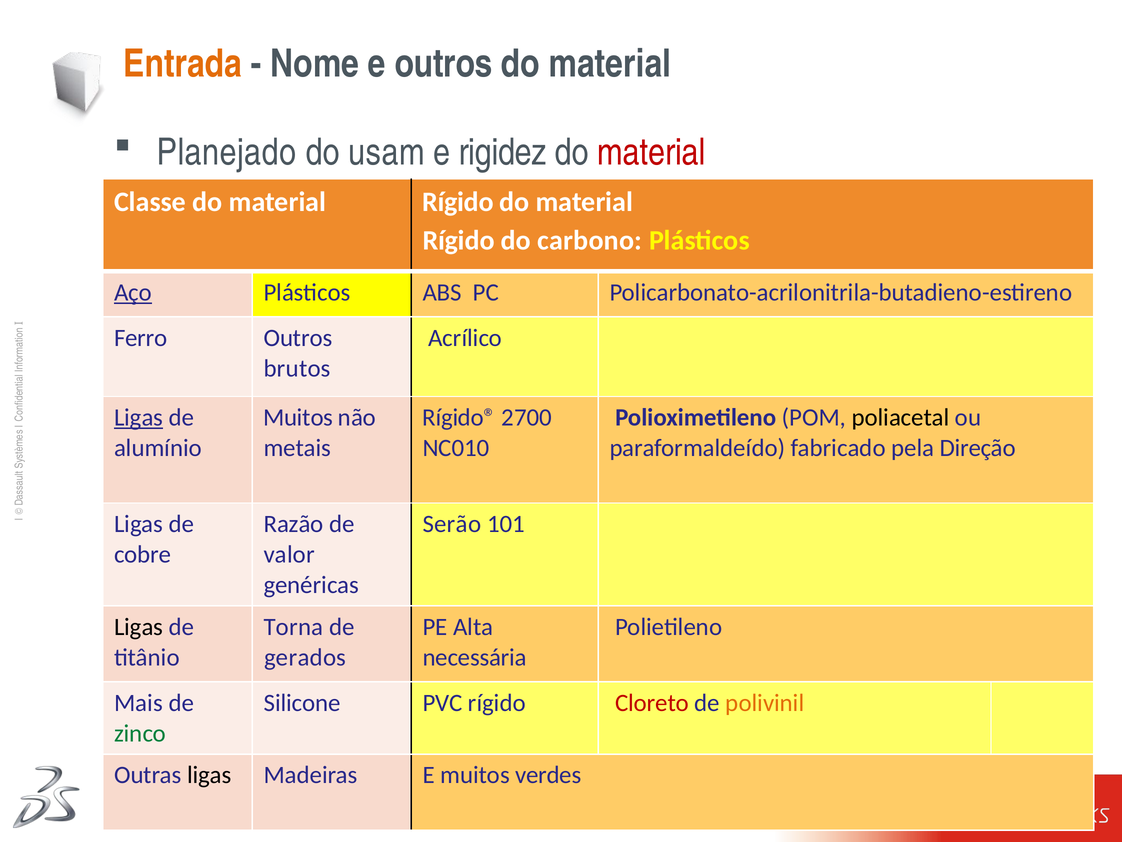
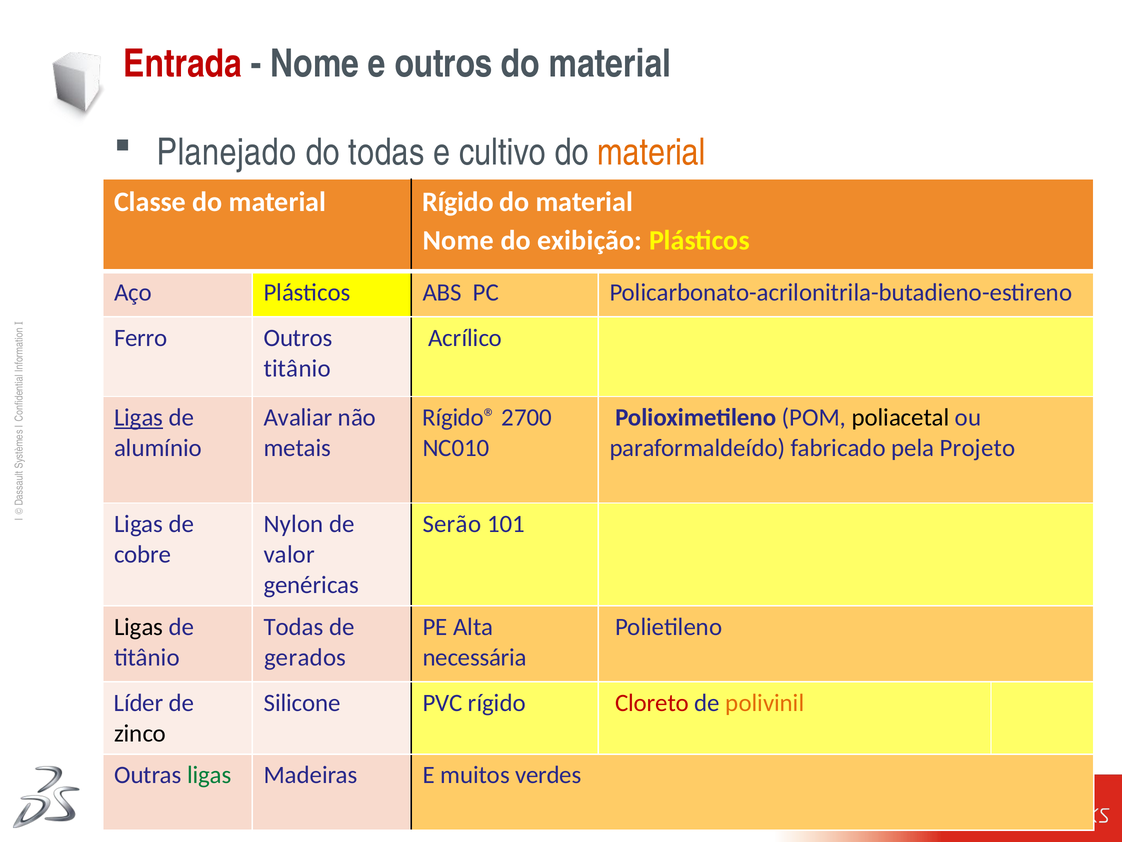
Entrada colour: orange -> red
do usam: usam -> todas
rigidez: rigidez -> cultivo
material at (651, 152) colour: red -> orange
Rígido at (459, 240): Rígido -> Nome
carbono: carbono -> exibição
Aço underline: present -> none
brutos at (297, 368): brutos -> titânio
Muitos at (298, 417): Muitos -> Avaliar
Direção: Direção -> Projeto
Razão: Razão -> Nylon
Torna at (293, 627): Torna -> Todas
Mais: Mais -> Líder
zinco colour: green -> black
ligas at (209, 775) colour: black -> green
